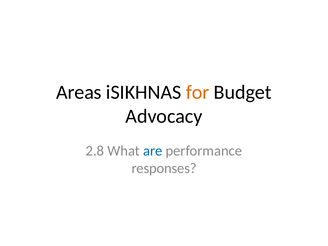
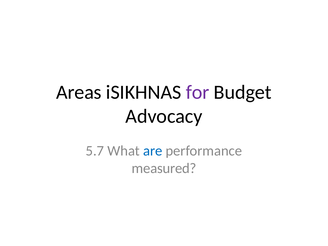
for colour: orange -> purple
2.8: 2.8 -> 5.7
responses: responses -> measured
